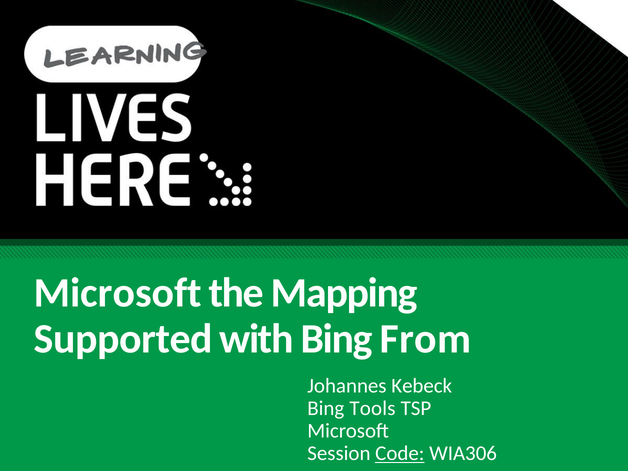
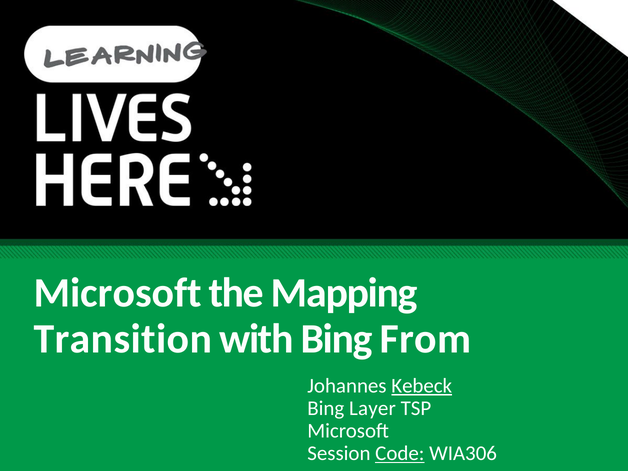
Supported: Supported -> Transition
Kebeck underline: none -> present
Tools: Tools -> Layer
